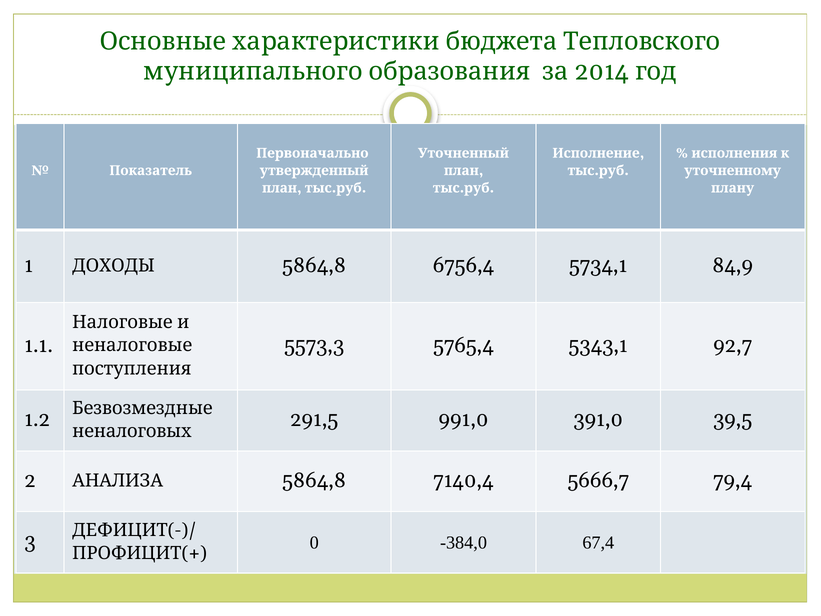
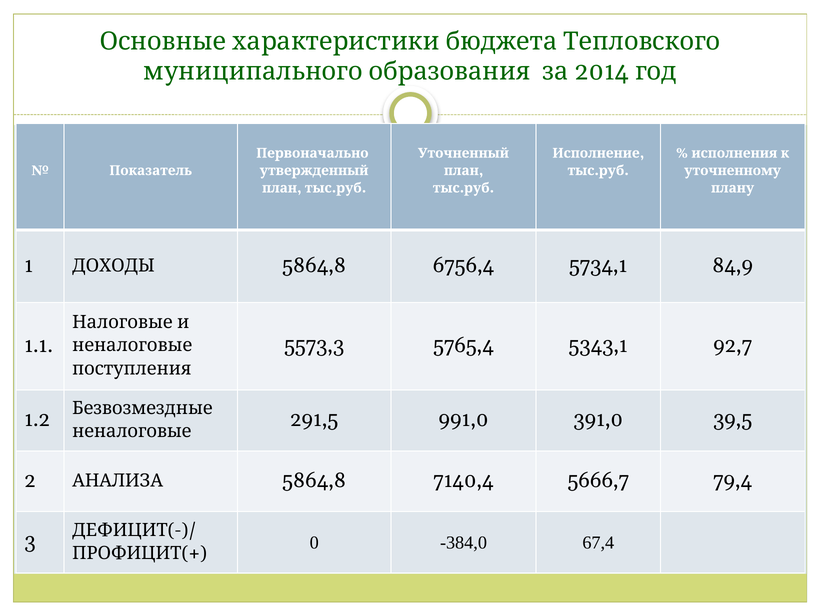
неналоговых at (132, 431): неналоговых -> неналоговые
